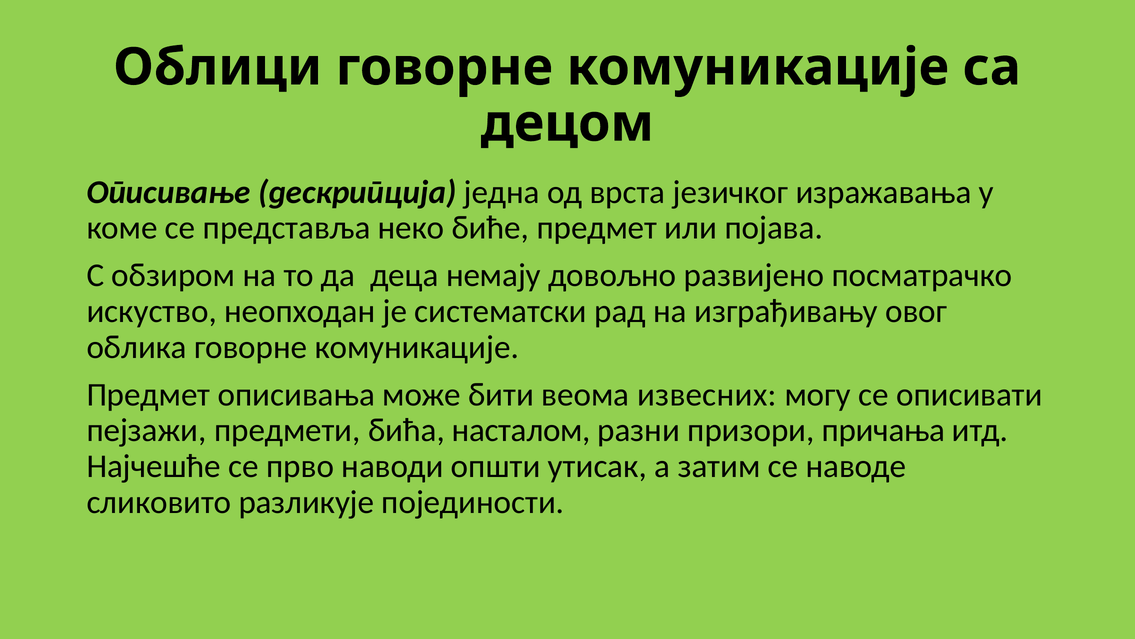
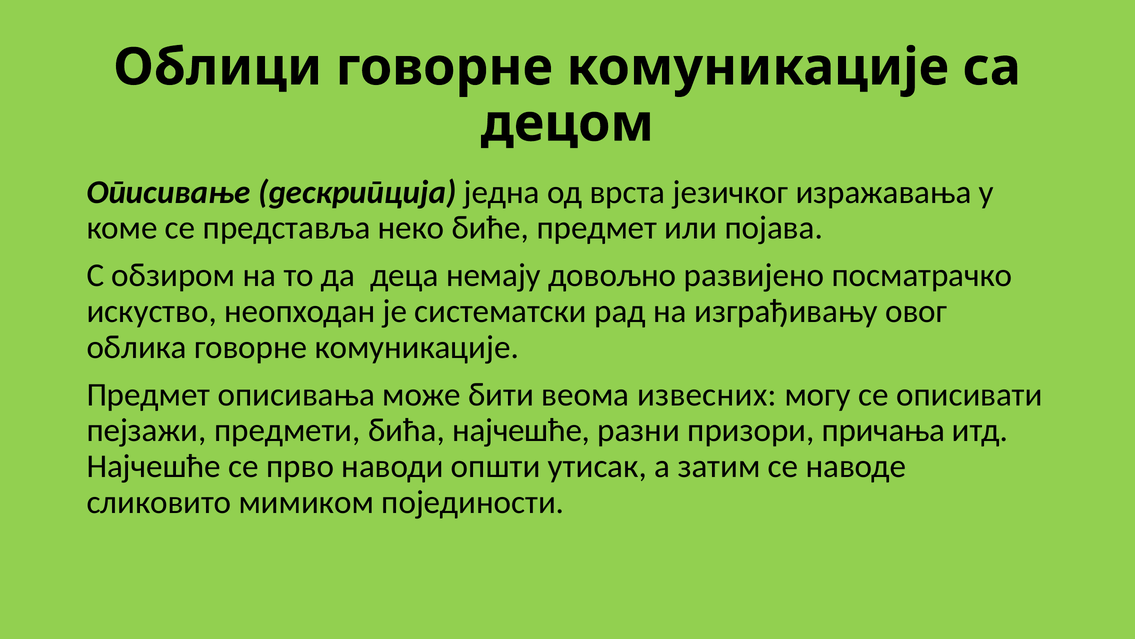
бића насталом: насталом -> најчешће
разликује: разликује -> мимиком
